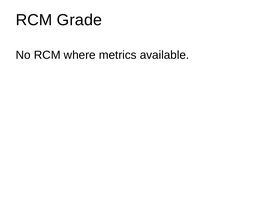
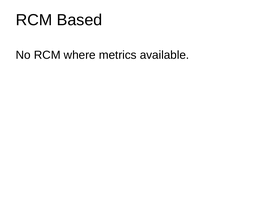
Grade: Grade -> Based
